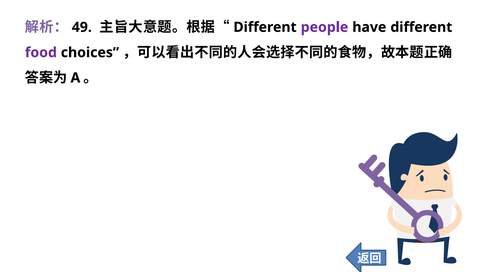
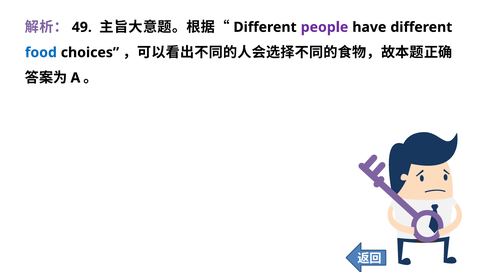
food colour: purple -> blue
